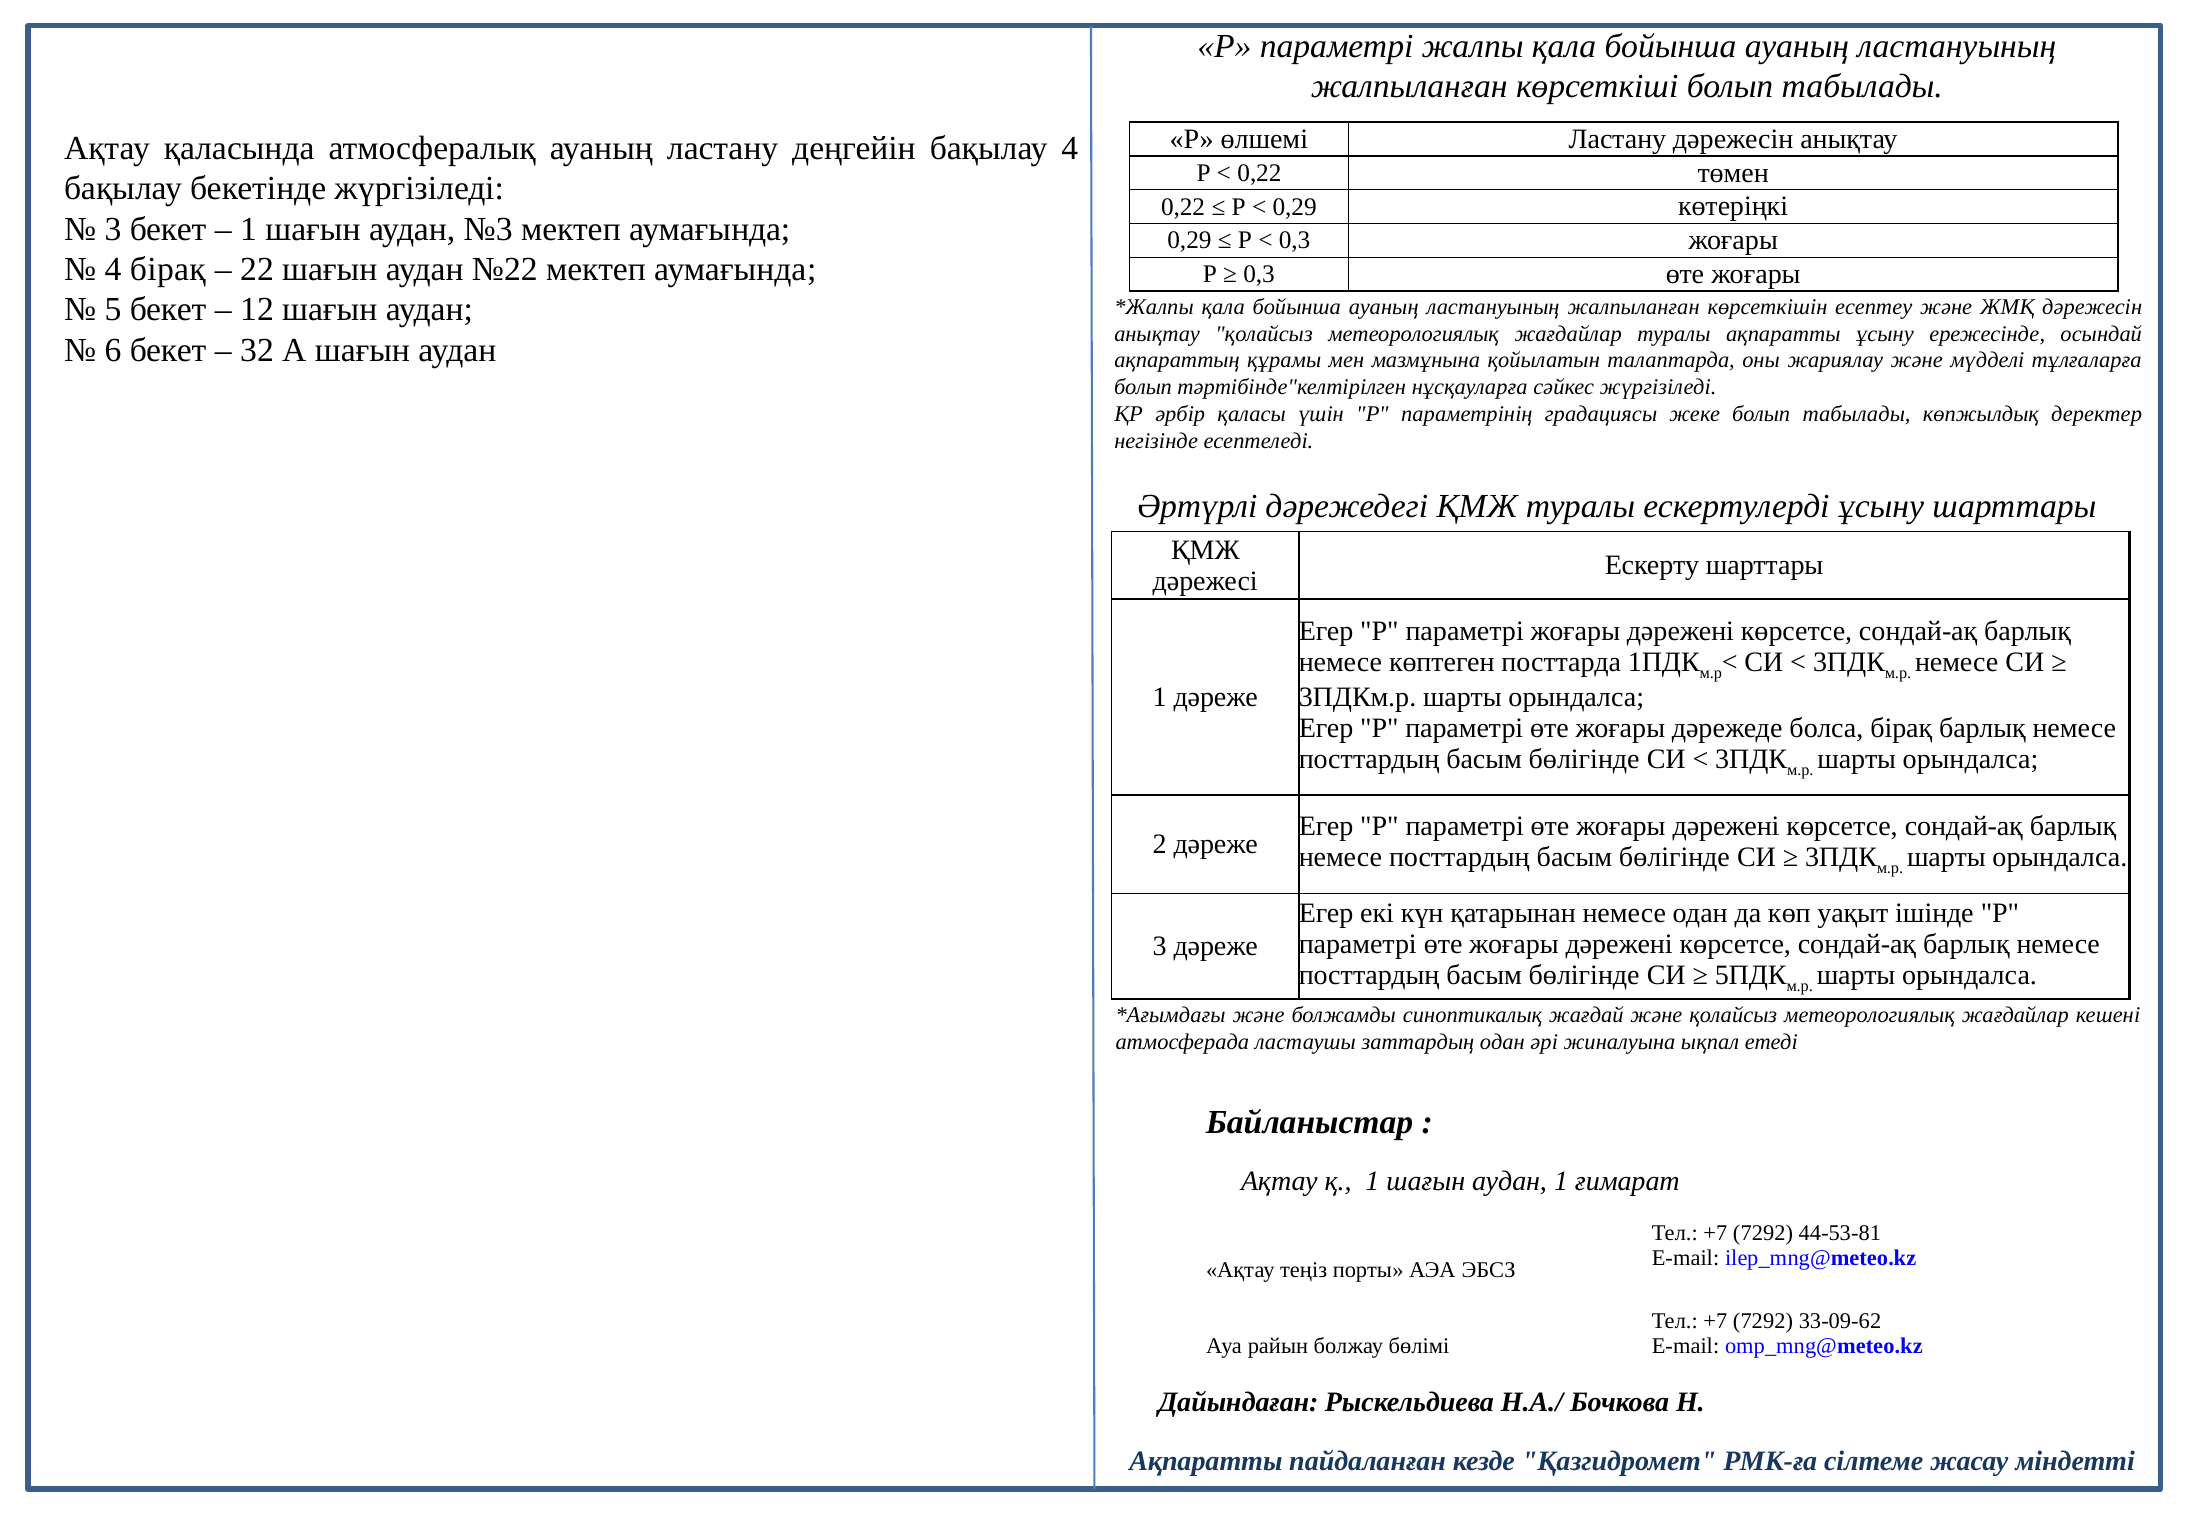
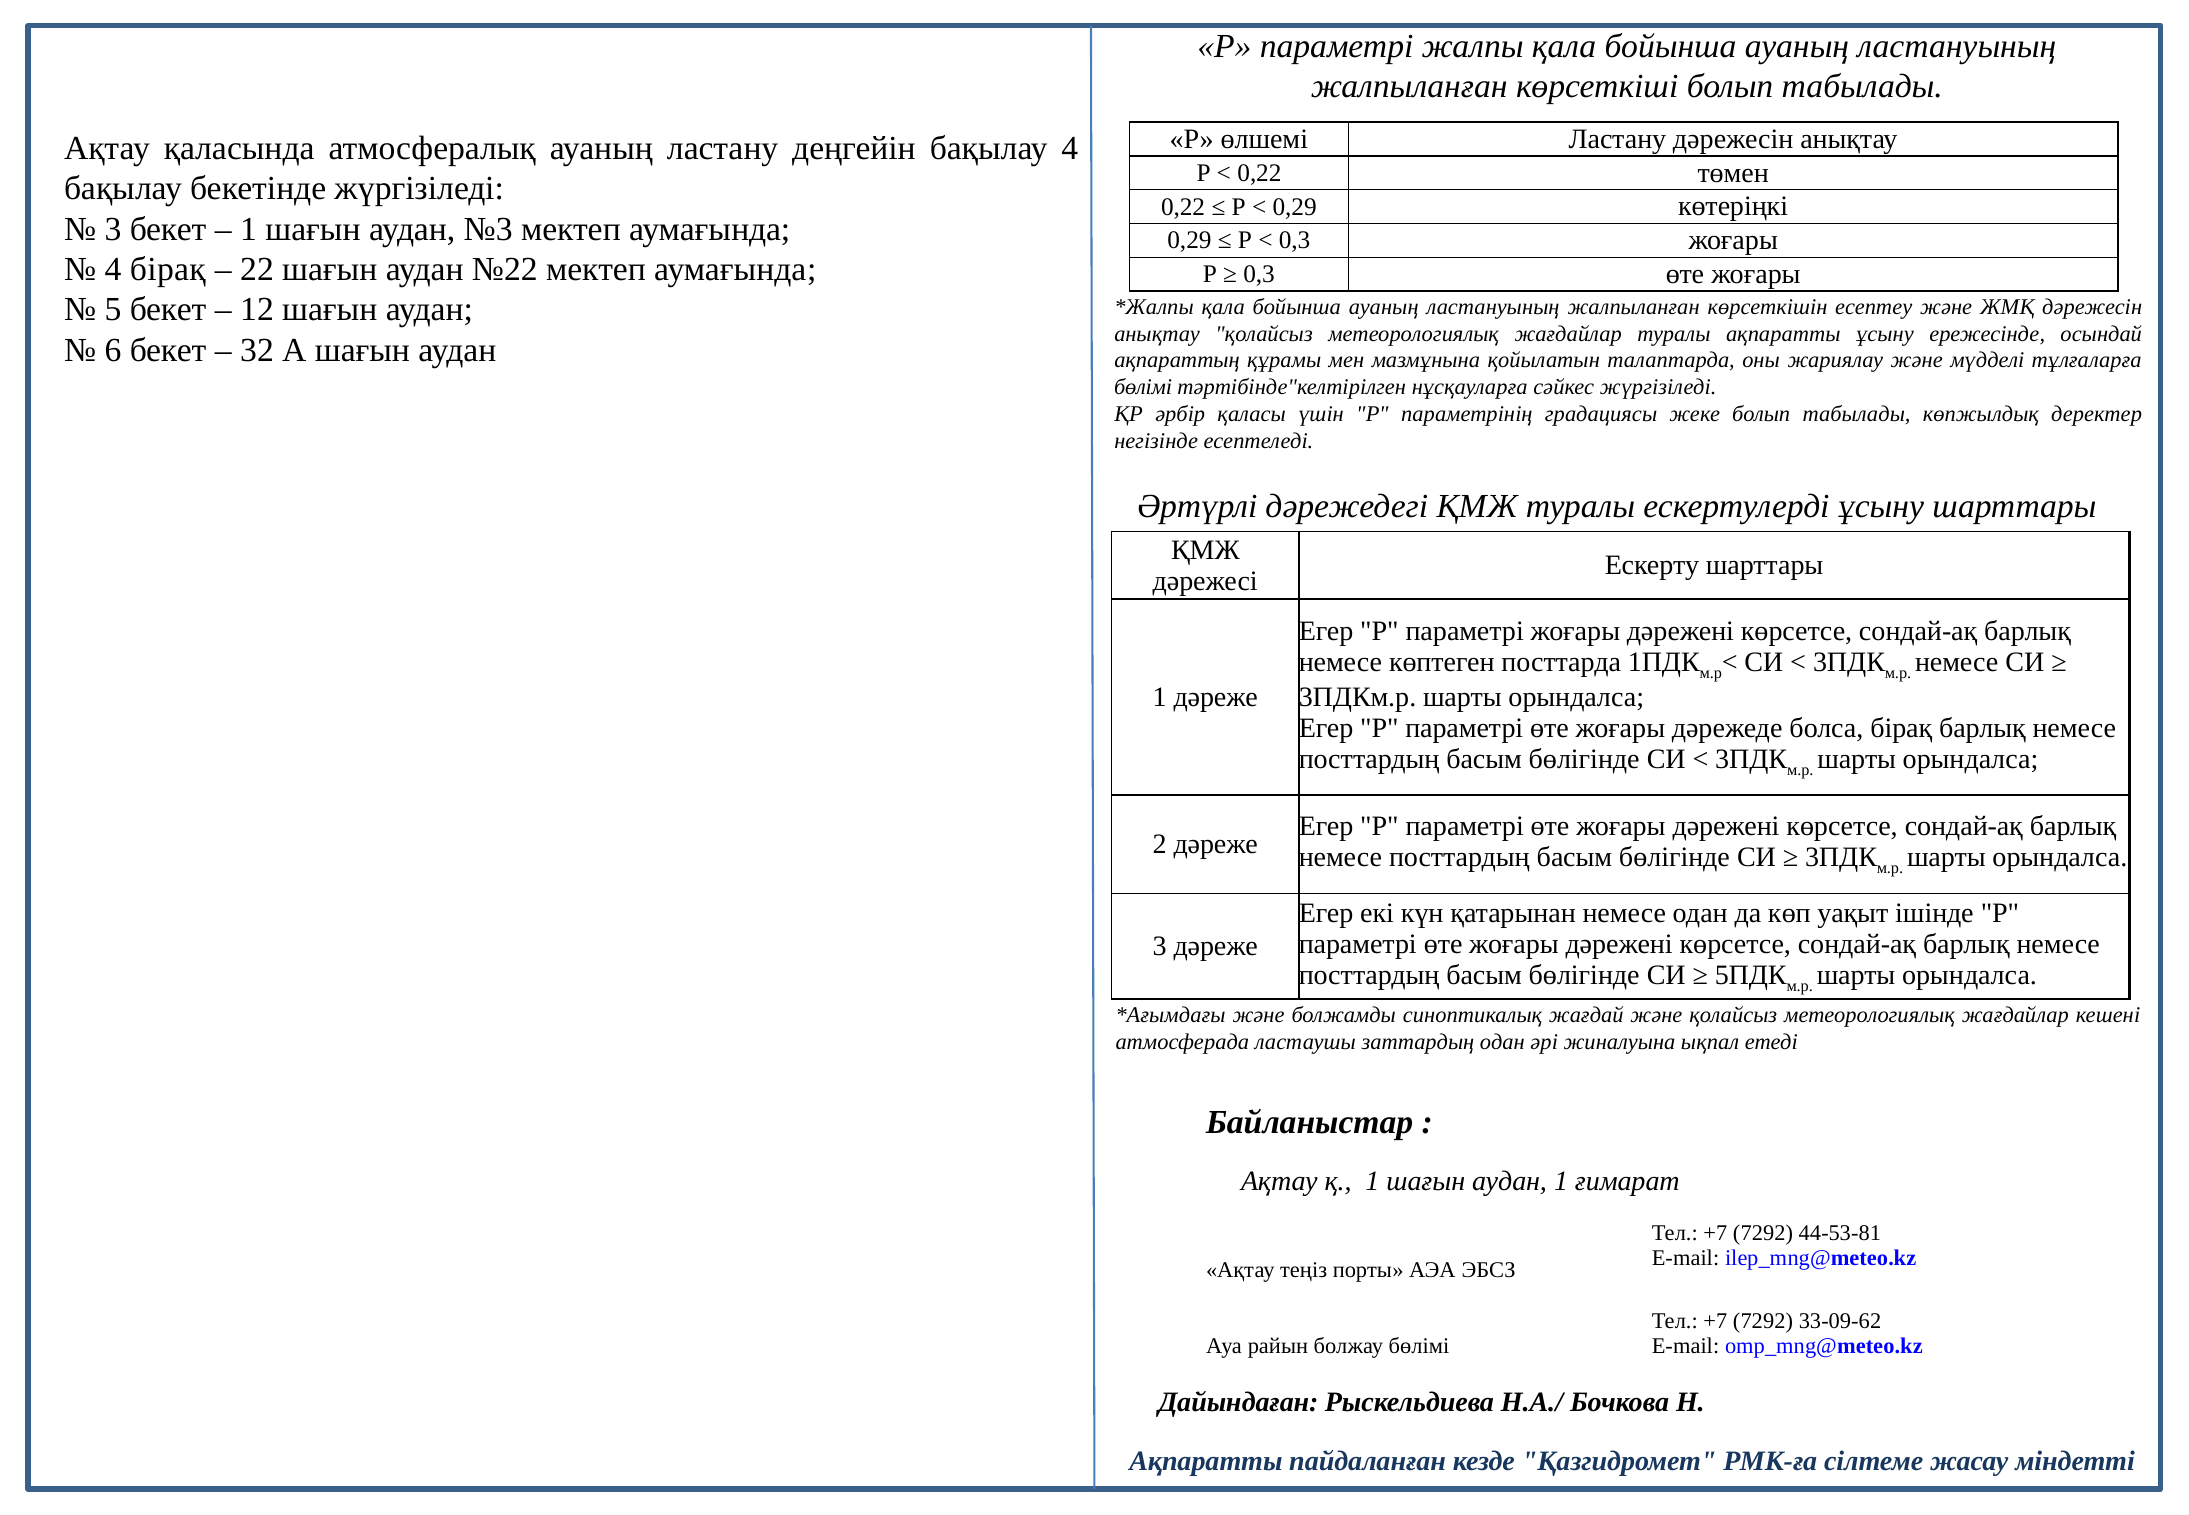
болып at (1143, 388): болып -> бөлімі
